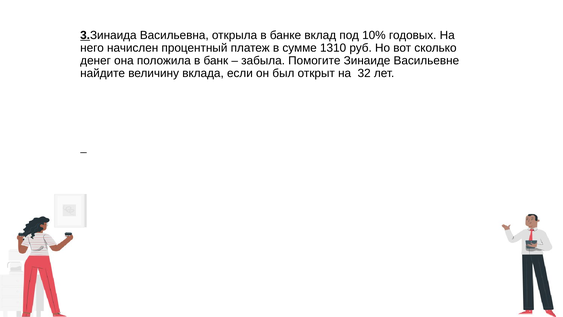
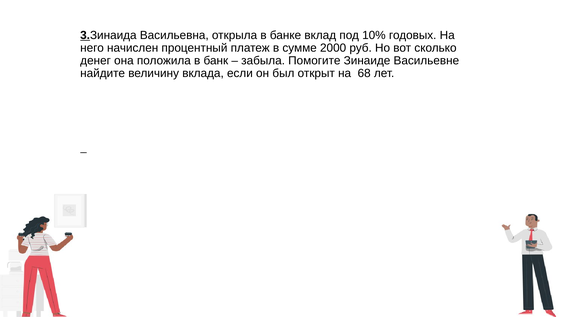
1310: 1310 -> 2000
32: 32 -> 68
